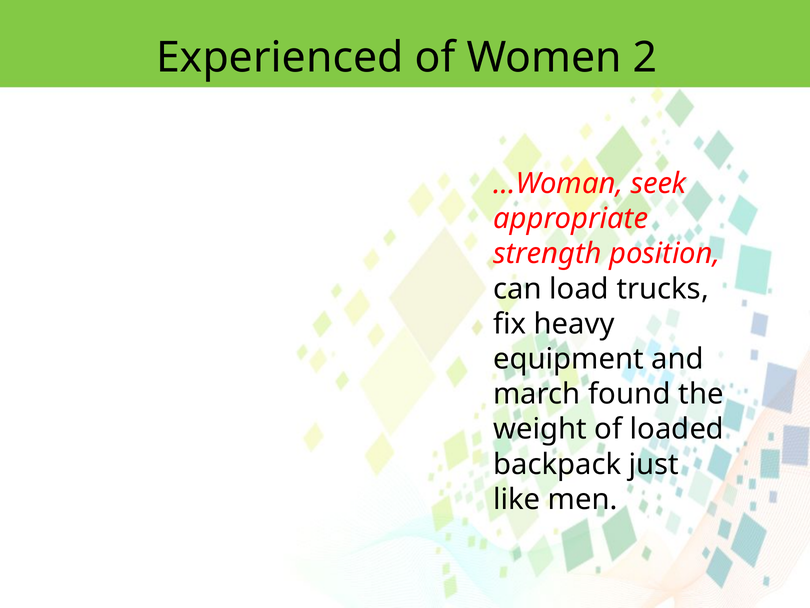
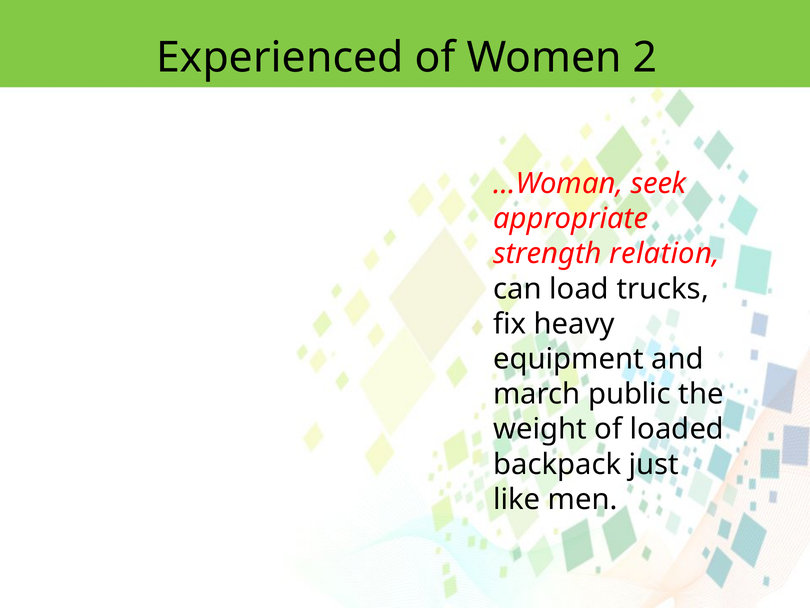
position: position -> relation
found: found -> public
